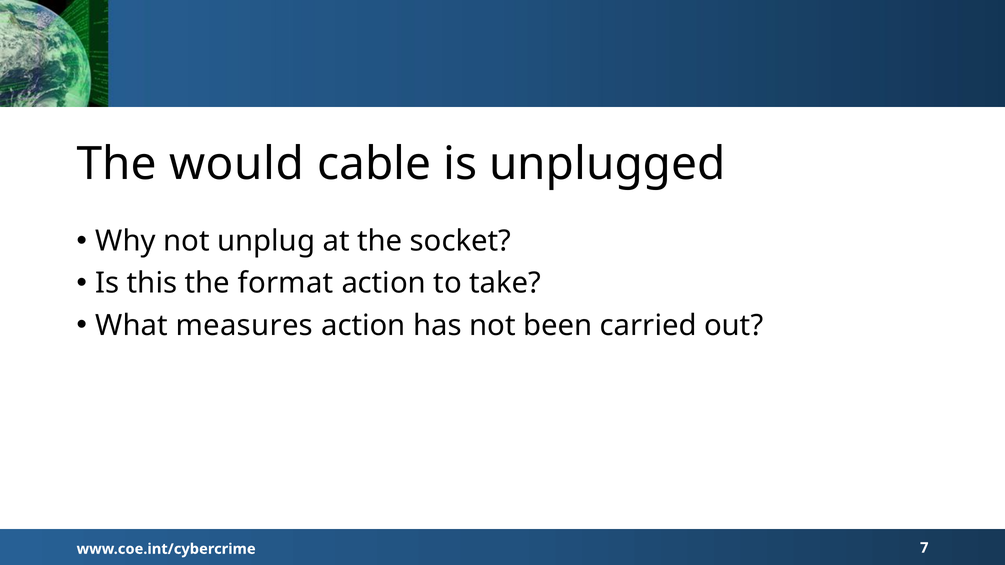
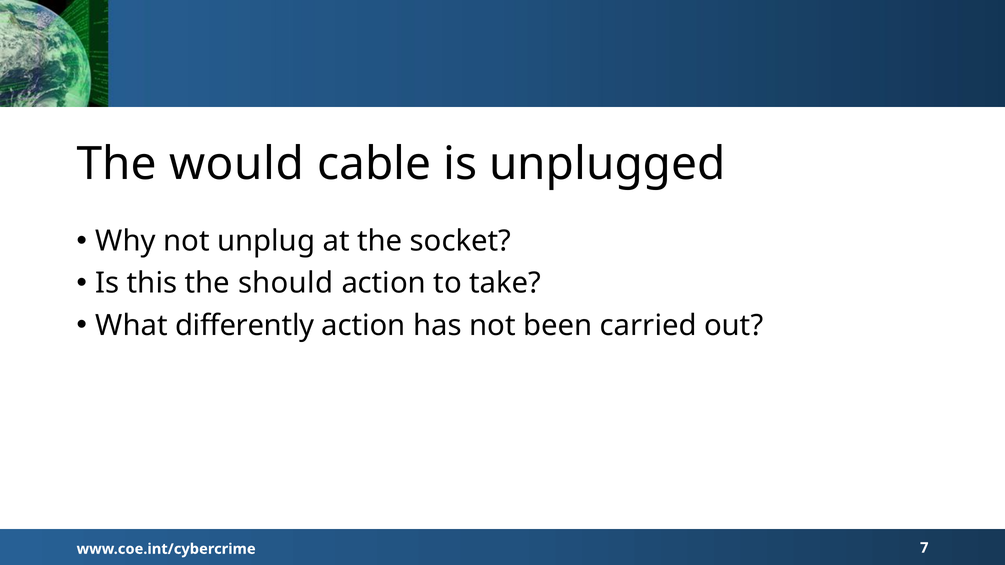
format: format -> should
measures: measures -> differently
